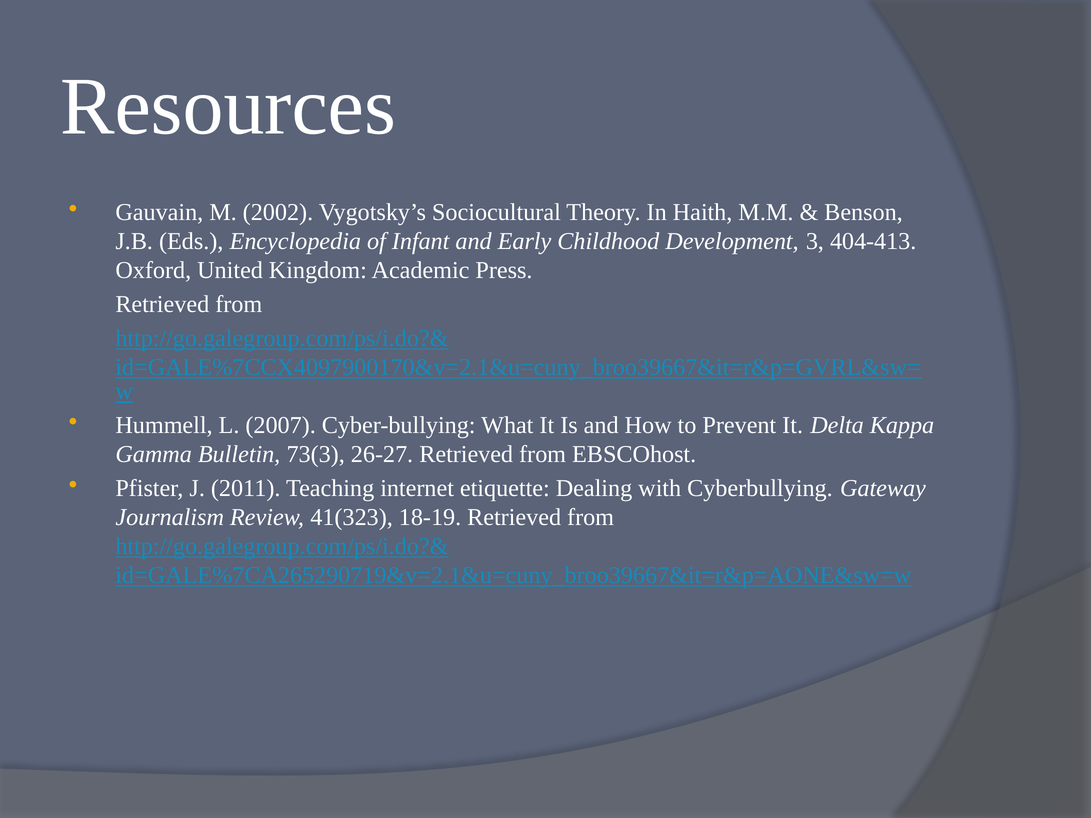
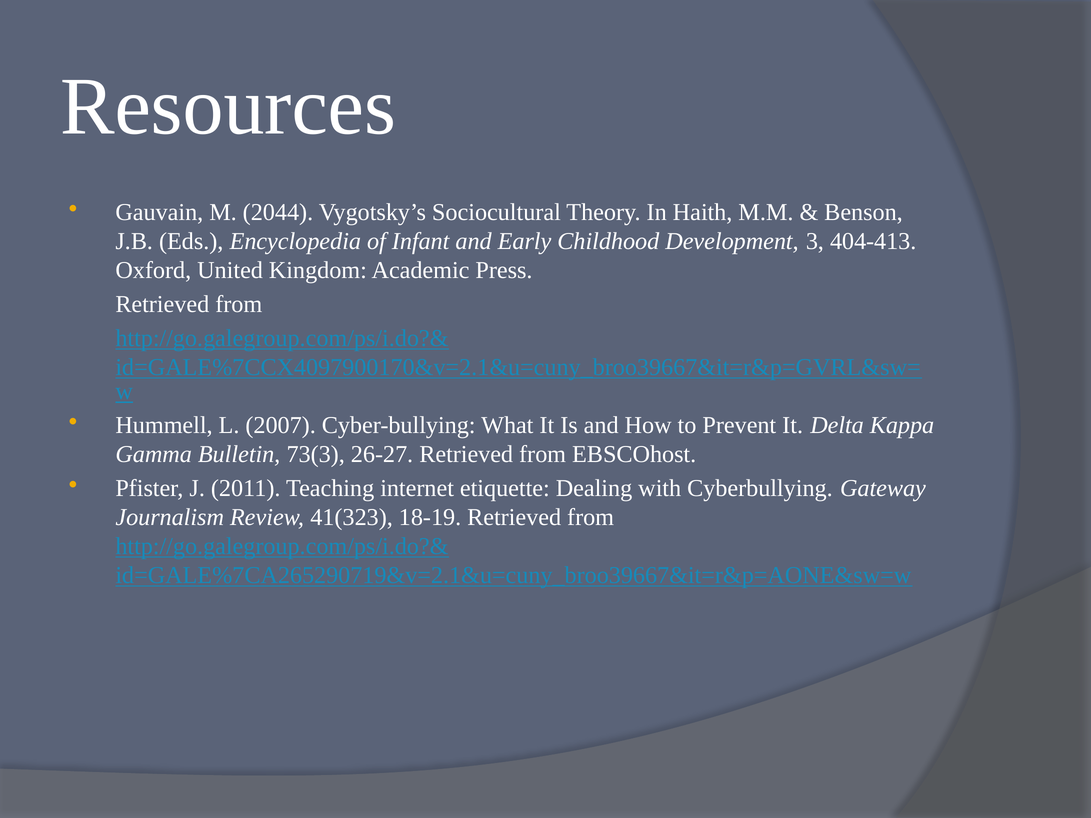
2002: 2002 -> 2044
